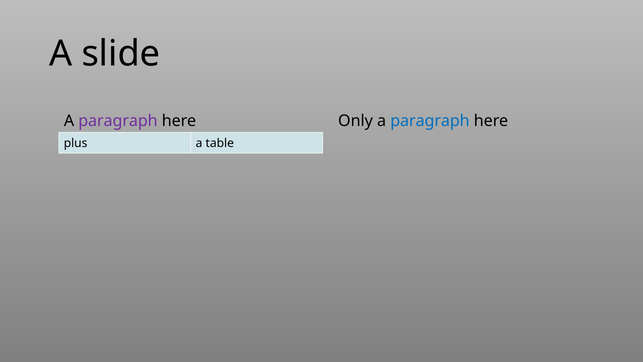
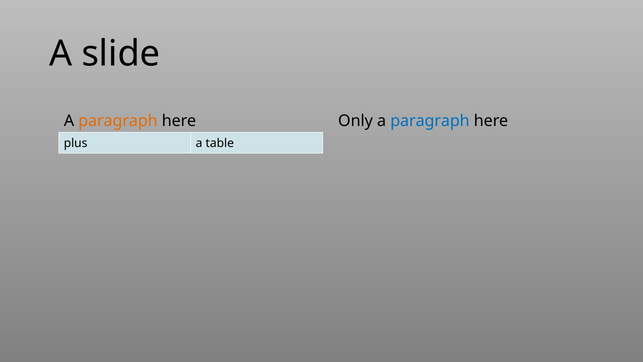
paragraph at (118, 121) colour: purple -> orange
